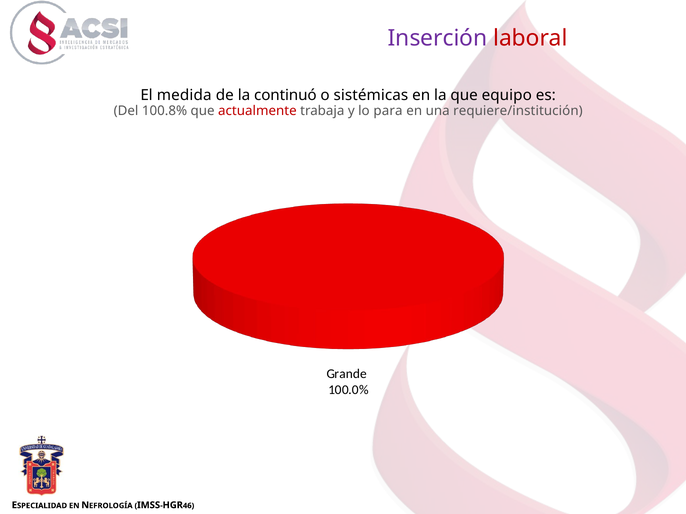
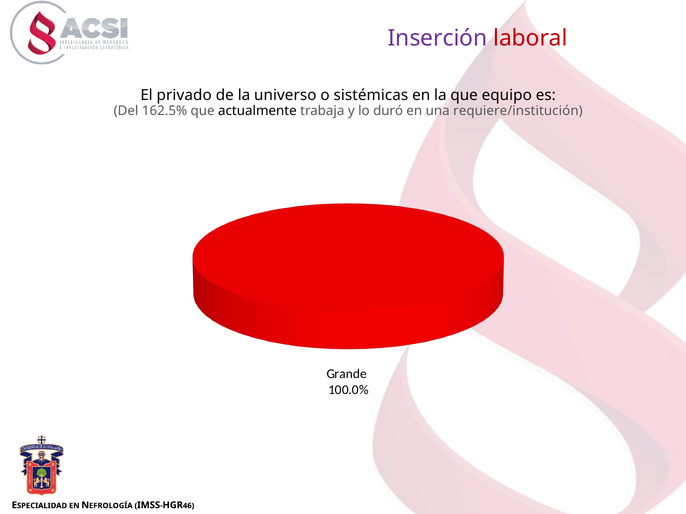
medida: medida -> privado
continuó: continuó -> universo
100.8%: 100.8% -> 162.5%
actualmente colour: red -> black
para: para -> duró
